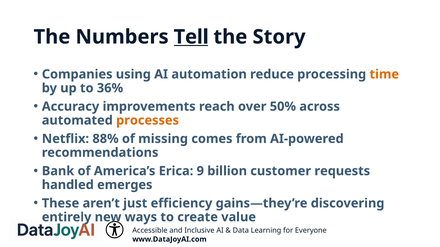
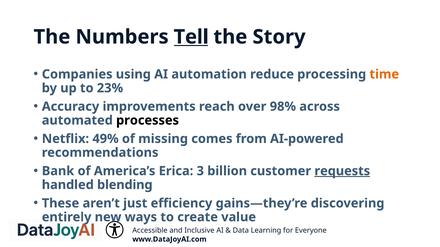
36%: 36% -> 23%
50%: 50% -> 98%
processes colour: orange -> black
88%: 88% -> 49%
9: 9 -> 3
requests underline: none -> present
emerges: emerges -> blending
